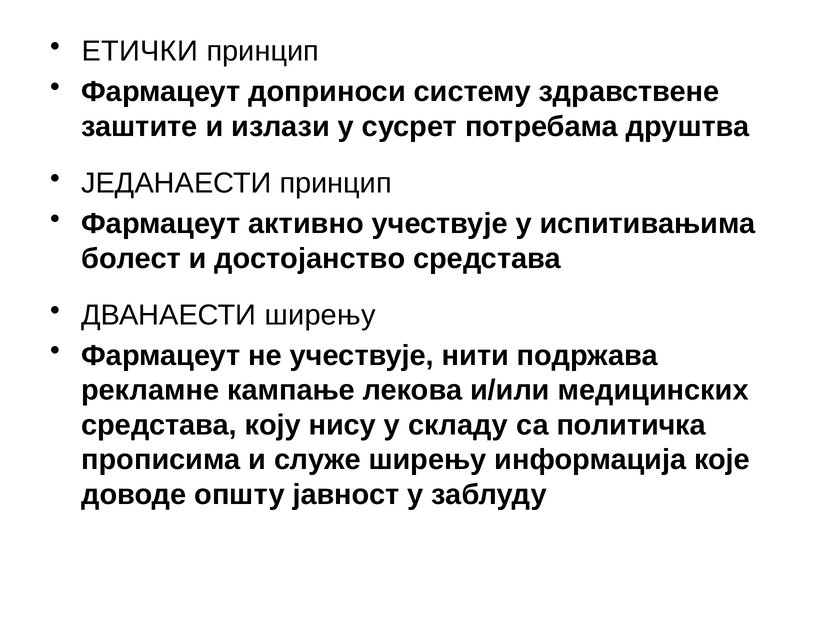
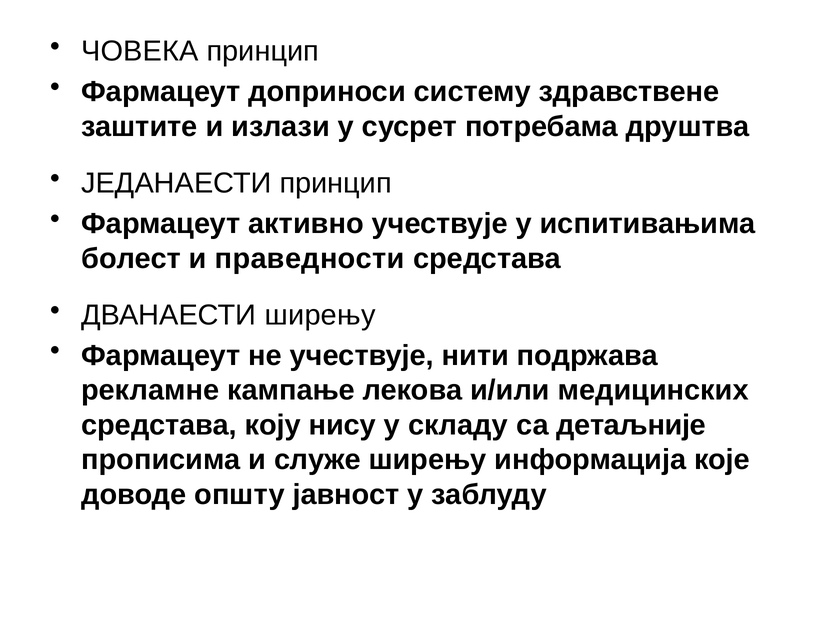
ЕТИЧКИ: ЕТИЧКИ -> ЧОВЕКА
достојанство: достојанство -> праведности
политичка: политичка -> детаљније
